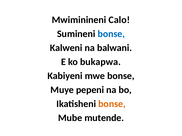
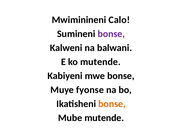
bonse at (111, 34) colour: blue -> purple
ko bukapwa: bukapwa -> mutende
pepeni: pepeni -> fyonse
